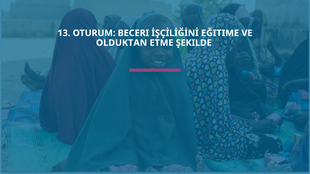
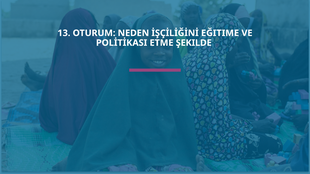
BECERI: BECERI -> NEDEN
OLDUKTAN: OLDUKTAN -> POLİTİKASI
